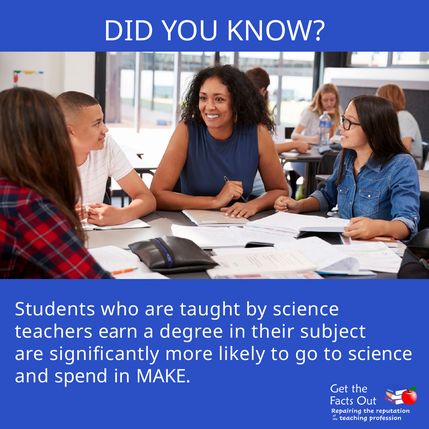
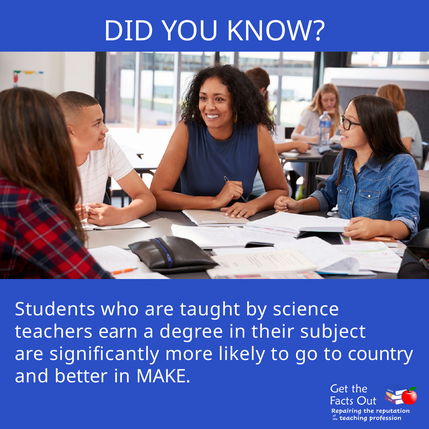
to science: science -> country
spend: spend -> better
